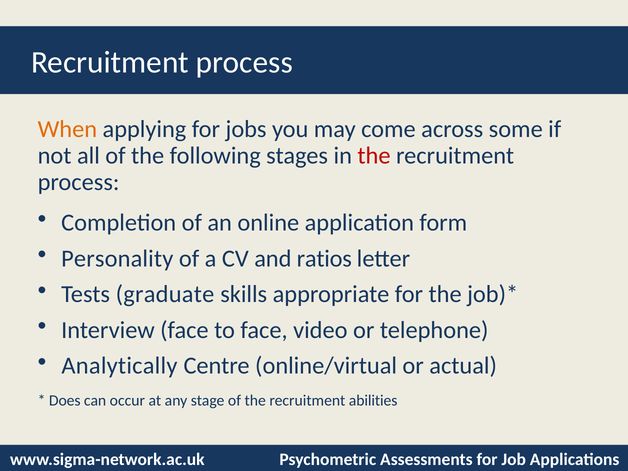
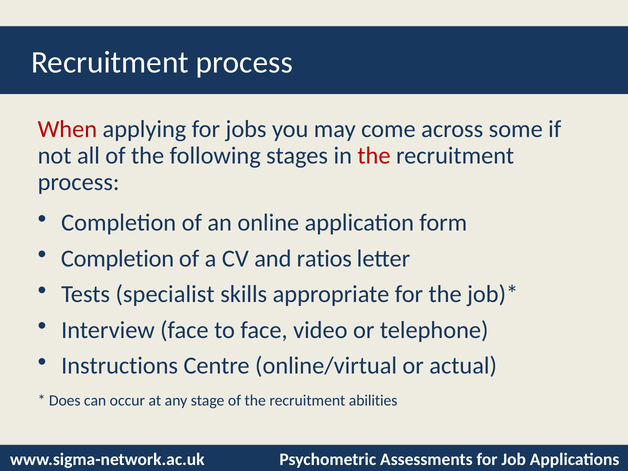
When colour: orange -> red
Personality at (117, 258): Personality -> Completion
graduate: graduate -> specialist
Analytically: Analytically -> Instructions
